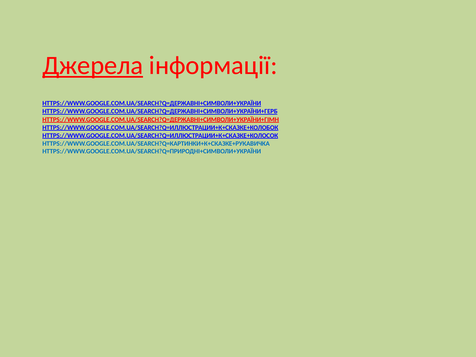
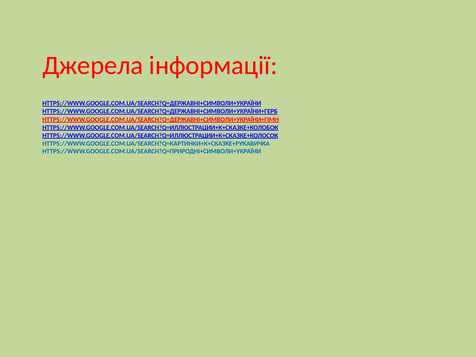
Джерела underline: present -> none
